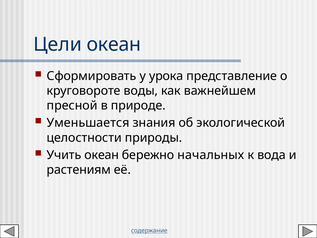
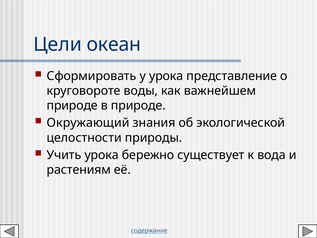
пресной at (72, 105): пресной -> природе
Уменьшается: Уменьшается -> Окружающий
Учить океан: океан -> урока
начальных: начальных -> существует
